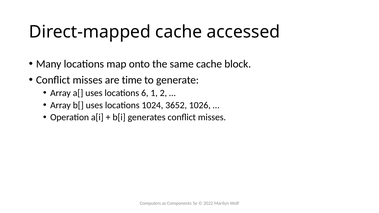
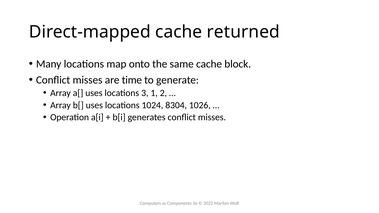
accessed: accessed -> returned
6: 6 -> 3
3652: 3652 -> 8304
